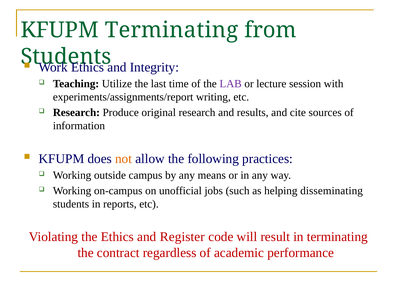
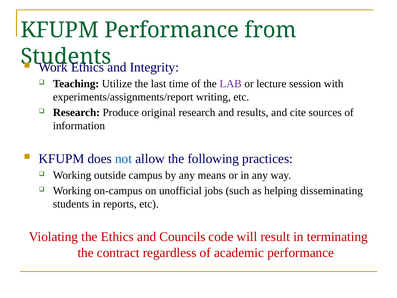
KFUPM Terminating: Terminating -> Performance
not colour: orange -> blue
Register: Register -> Councils
